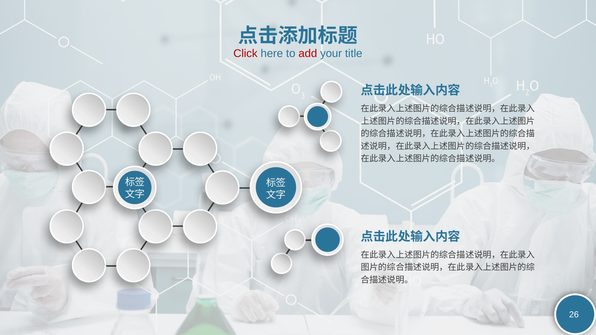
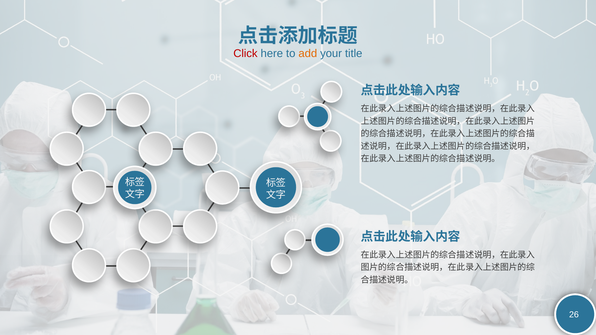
add colour: red -> orange
